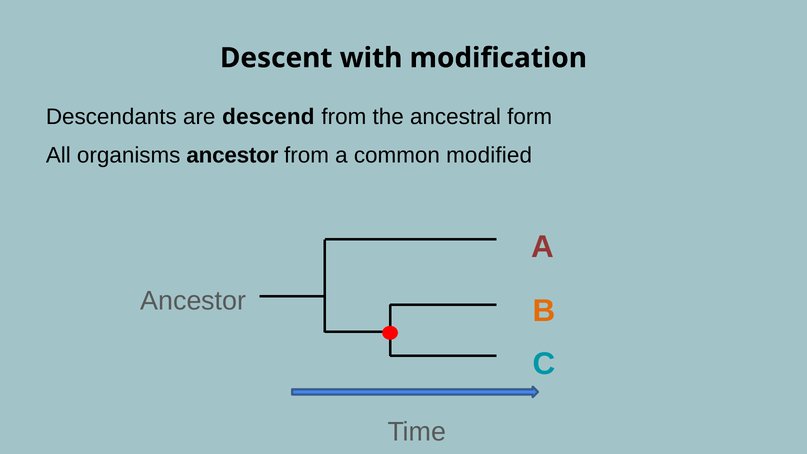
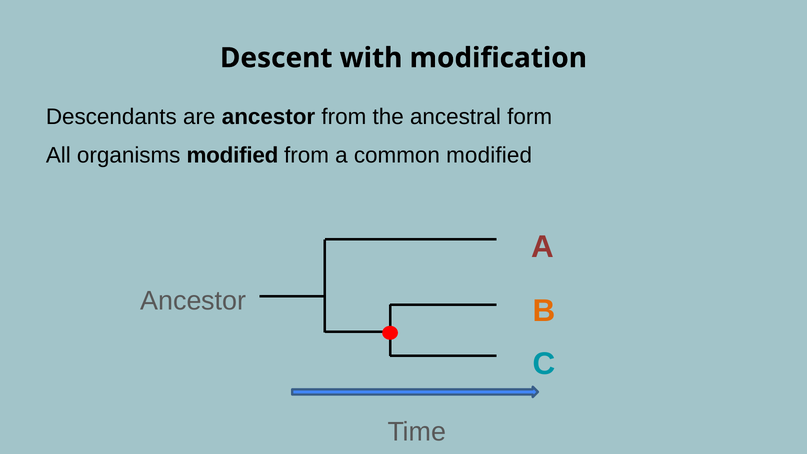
are descend: descend -> ancestor
organisms ancestor: ancestor -> modified
